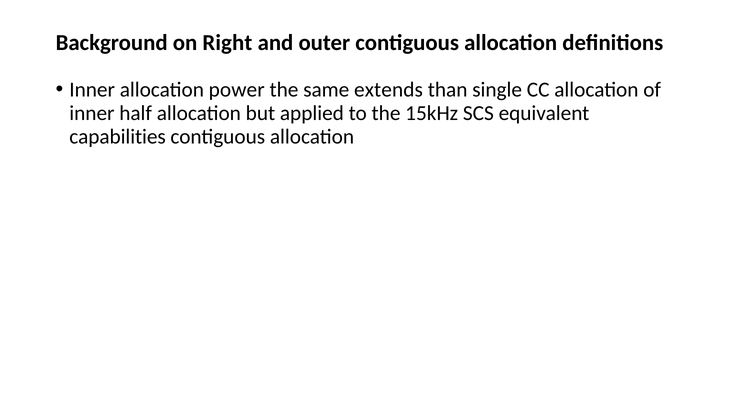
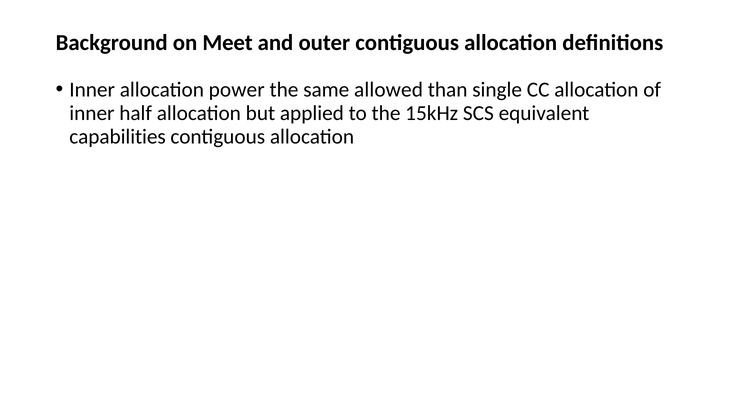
Right: Right -> Meet
extends: extends -> allowed
